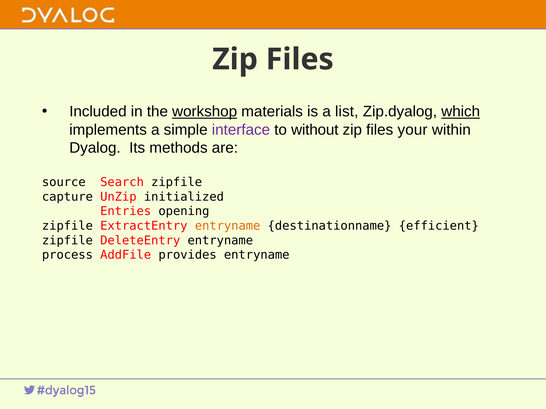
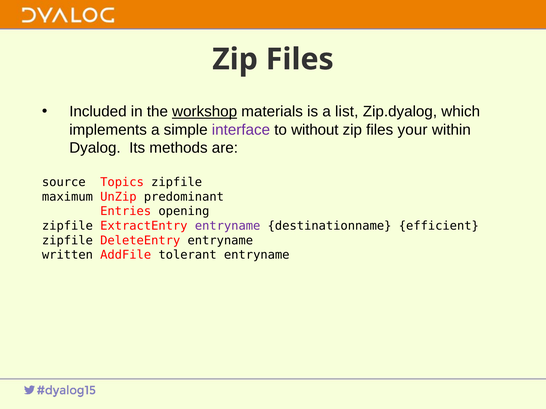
which underline: present -> none
Search: Search -> Topics
capture: capture -> maximum
initialized: initialized -> predominant
entryname at (228, 226) colour: orange -> purple
process: process -> written
provides: provides -> tolerant
